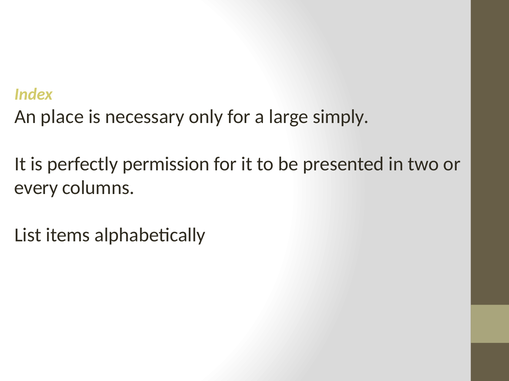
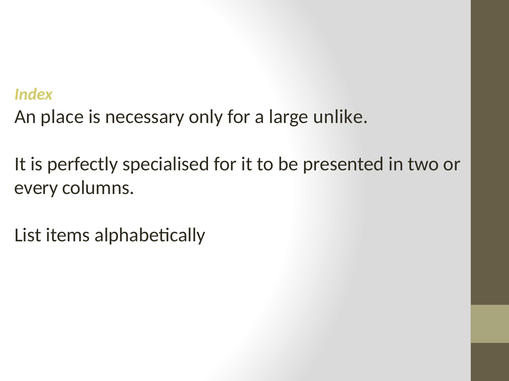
simply: simply -> unlike
permission: permission -> specialised
